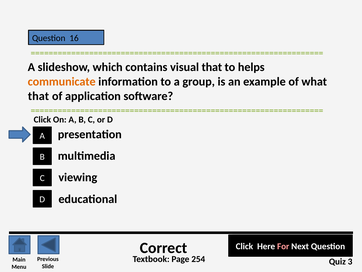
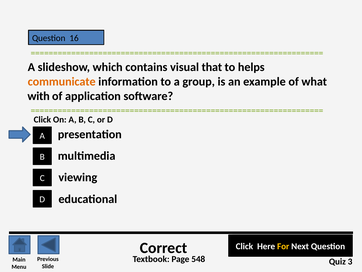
that at (38, 96): that -> with
For colour: pink -> yellow
254: 254 -> 548
